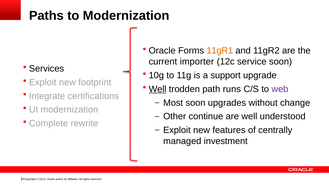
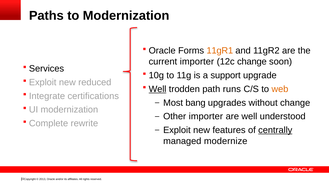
12c service: service -> change
footprint: footprint -> reduced
web colour: purple -> orange
Most soon: soon -> bang
Other continue: continue -> importer
centrally underline: none -> present
investment: investment -> modernize
